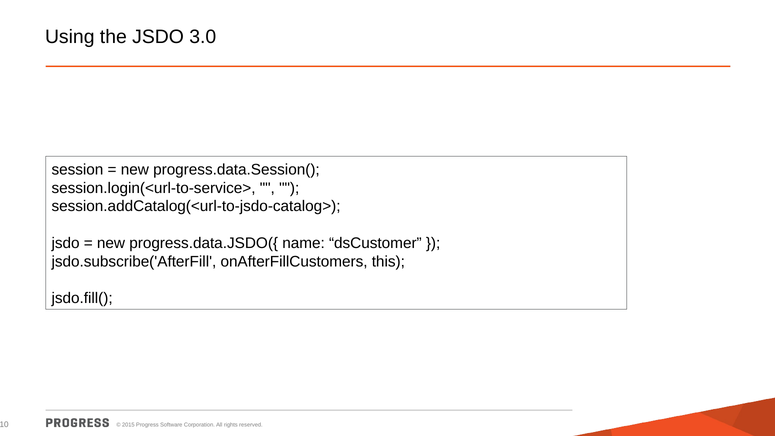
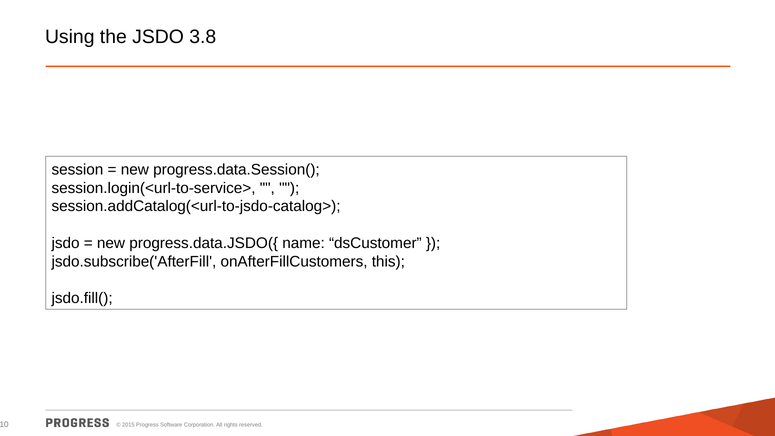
3.0: 3.0 -> 3.8
